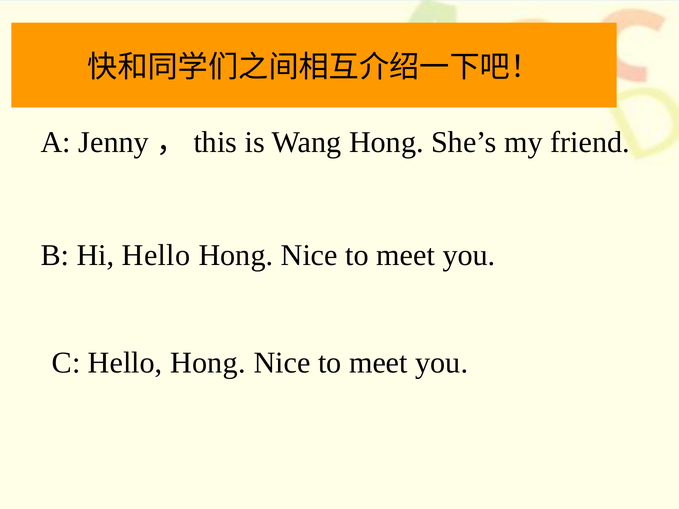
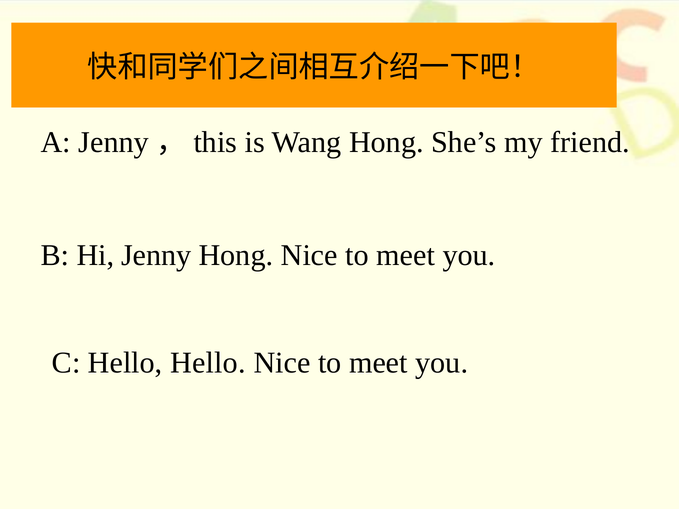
Hi Hello: Hello -> Jenny
C Hello Hong: Hong -> Hello
